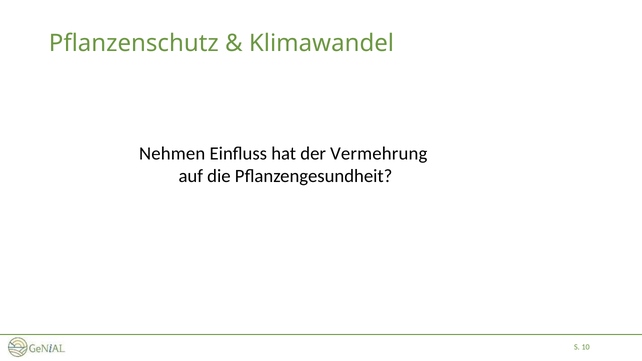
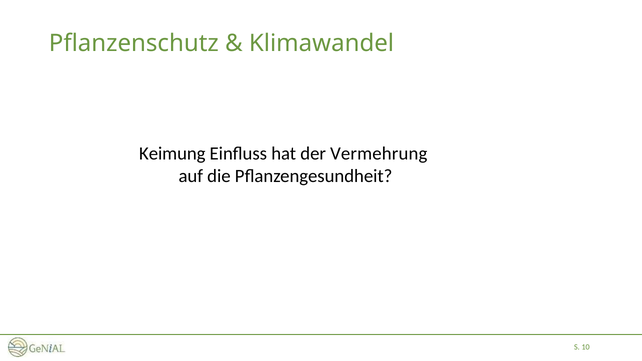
Nehmen: Nehmen -> Keimung
